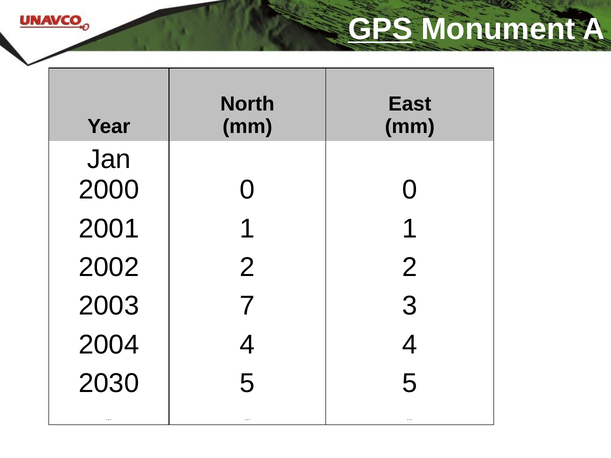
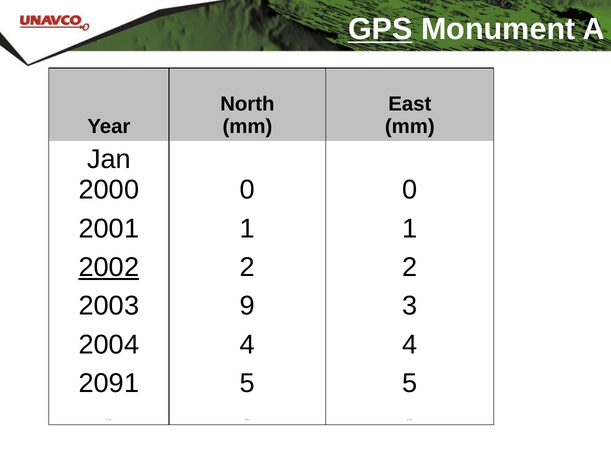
2002 underline: none -> present
7: 7 -> 9
2030: 2030 -> 2091
